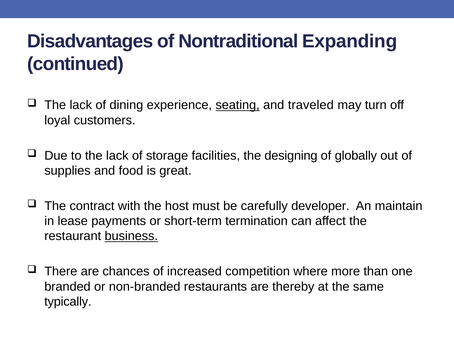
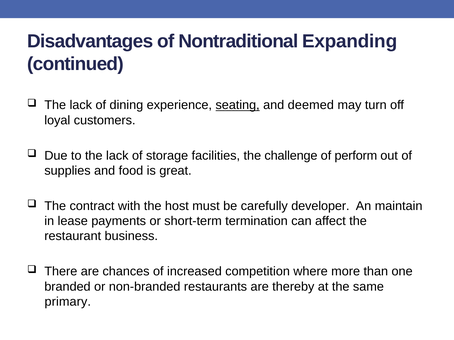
traveled: traveled -> deemed
designing: designing -> challenge
globally: globally -> perform
business underline: present -> none
typically: typically -> primary
